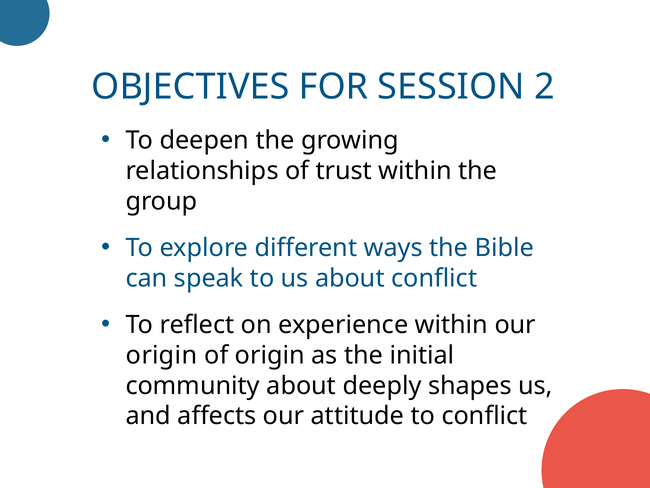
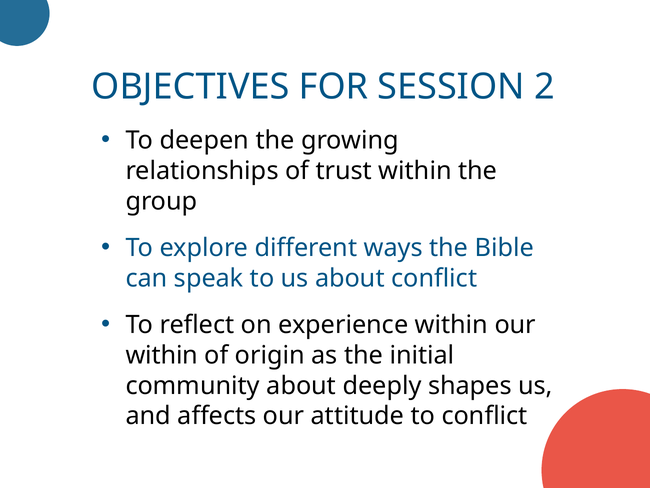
origin at (162, 355): origin -> within
